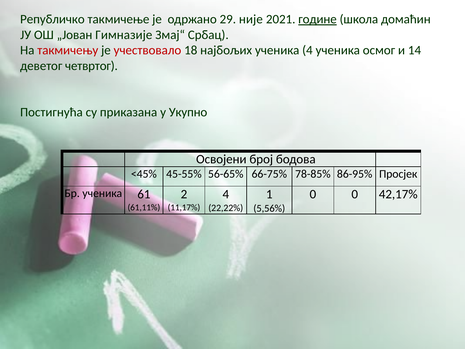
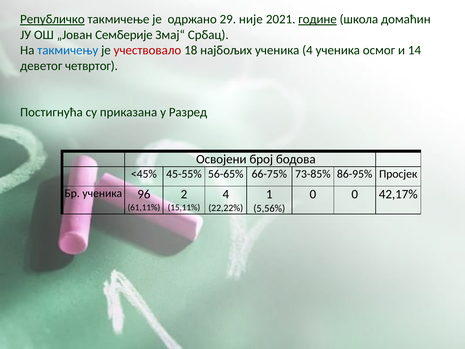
Републичко underline: none -> present
Гимназије: Гимназије -> Семберије
такмичењу colour: red -> blue
Укупно: Укупно -> Разред
78-85%: 78-85% -> 73-85%
61: 61 -> 96
11,17%: 11,17% -> 15,11%
